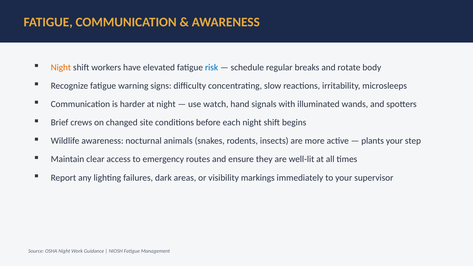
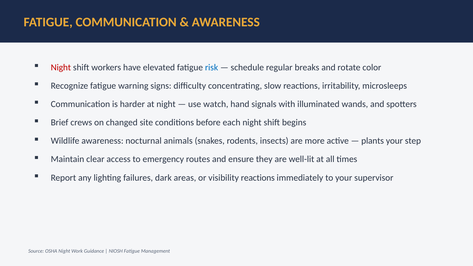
Night at (61, 67) colour: orange -> red
body: body -> color
visibility markings: markings -> reactions
